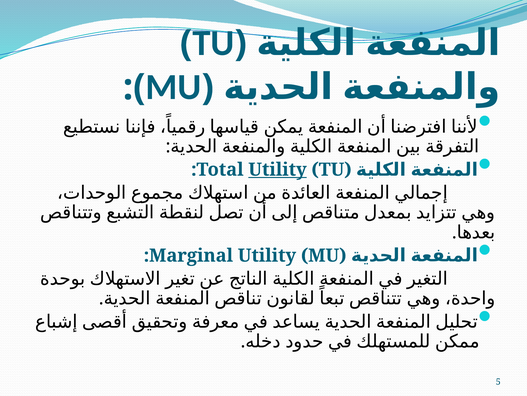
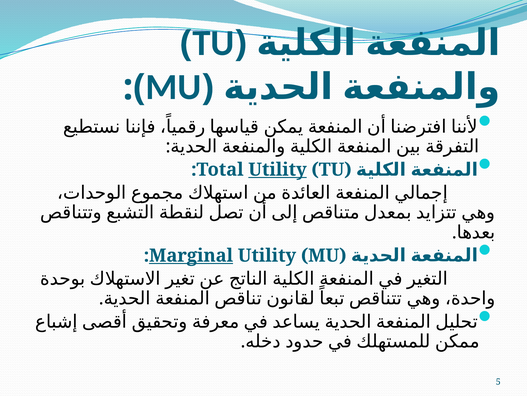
Marginal underline: none -> present
